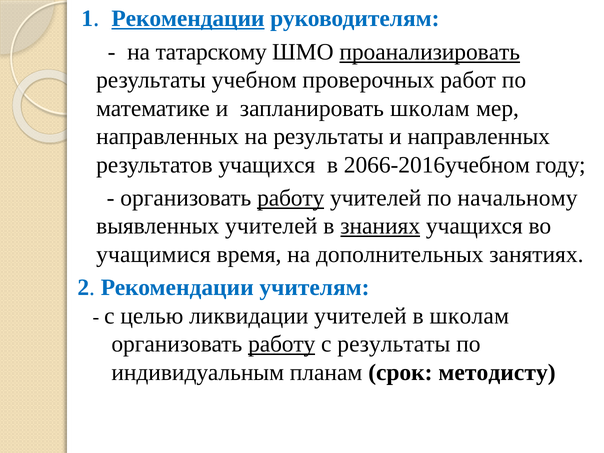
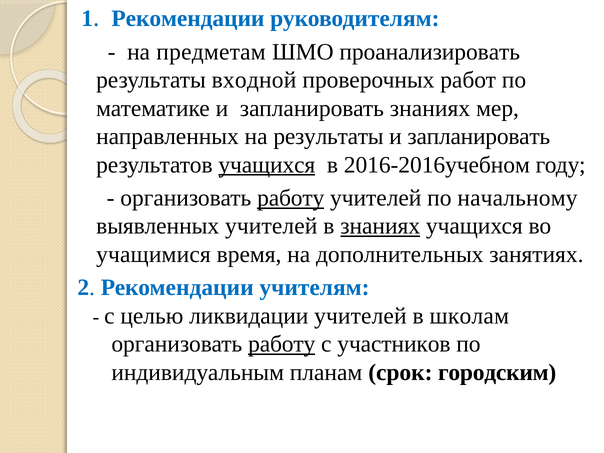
Рекомендации at (188, 19) underline: present -> none
татарскому: татарскому -> предметам
проанализировать underline: present -> none
учебном: учебном -> входной
запланировать школам: школам -> знаниях
направленных at (479, 137): направленных -> запланировать
учащихся at (267, 165) underline: none -> present
2066-2016учебном: 2066-2016учебном -> 2016-2016учебном
с результаты: результаты -> участников
методисту: методисту -> городским
